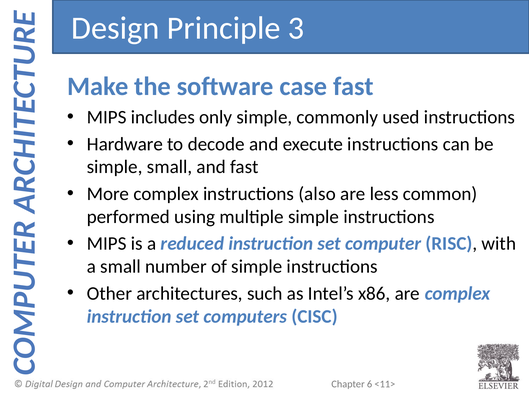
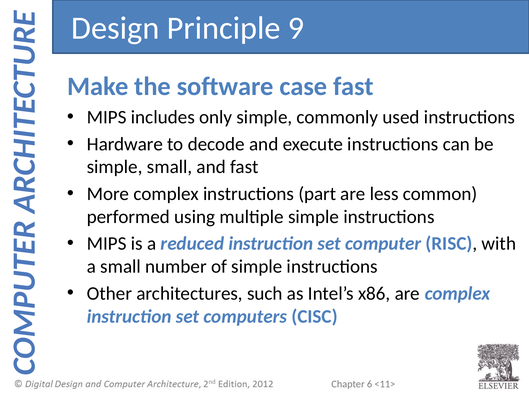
3: 3 -> 9
also: also -> part
